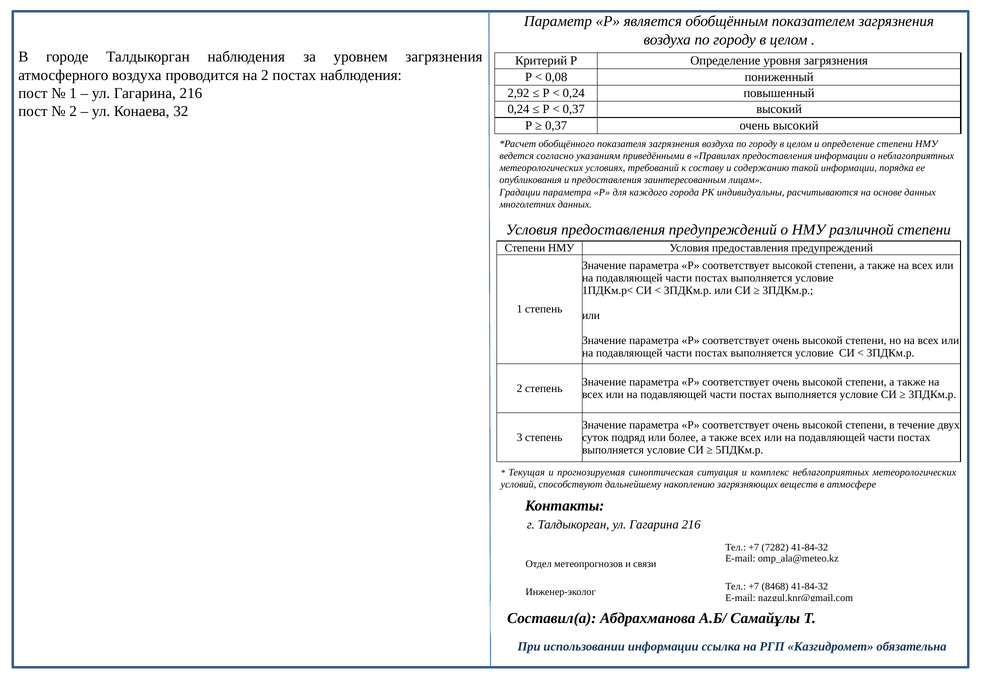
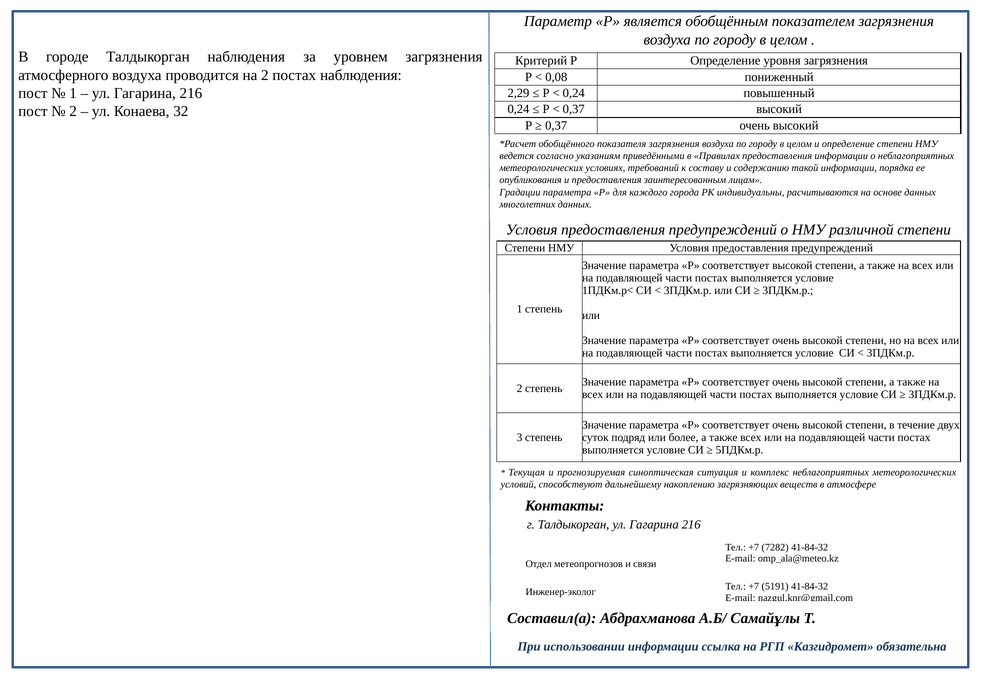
2,92: 2,92 -> 2,29
8468: 8468 -> 5191
